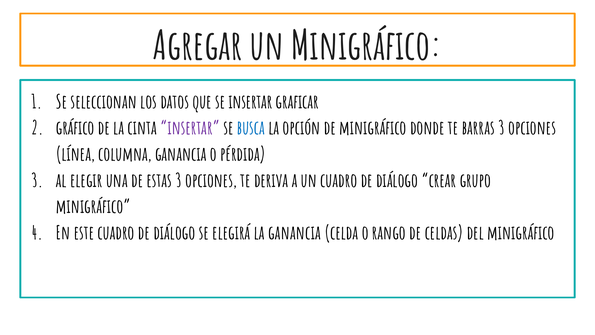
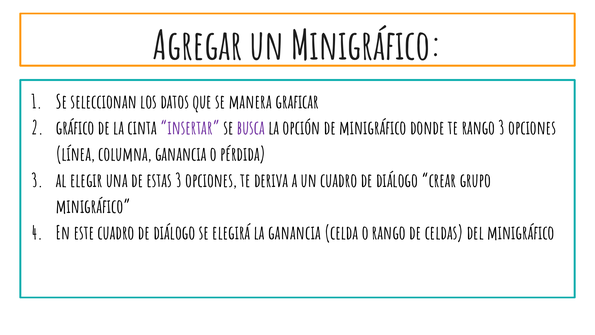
se insertar: insertar -> manera
busca colour: blue -> purple
te barras: barras -> rango
